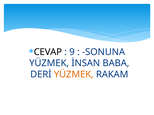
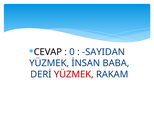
9: 9 -> 0
SONUNA: SONUNA -> SAYIDAN
YÜZMEK at (74, 75) colour: orange -> red
